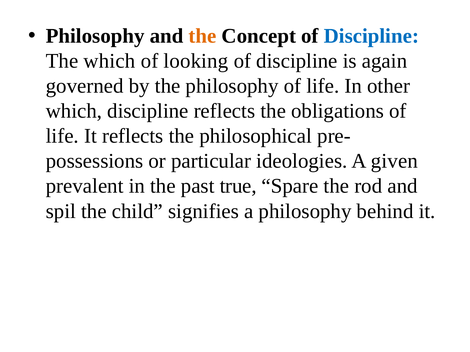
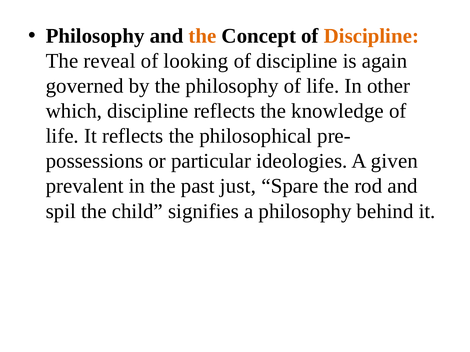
Discipline at (371, 36) colour: blue -> orange
The which: which -> reveal
obligations: obligations -> knowledge
true: true -> just
